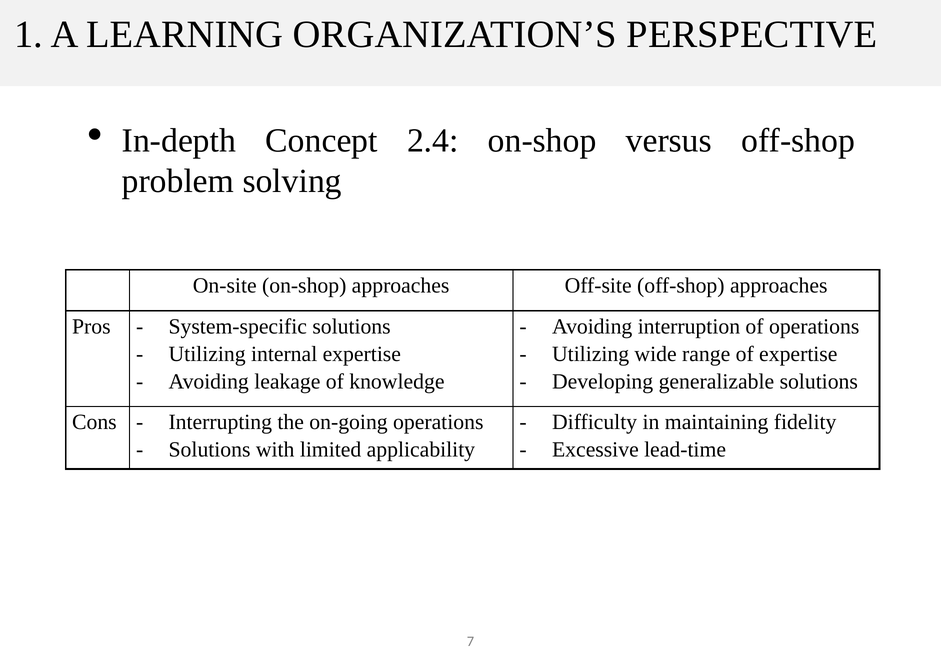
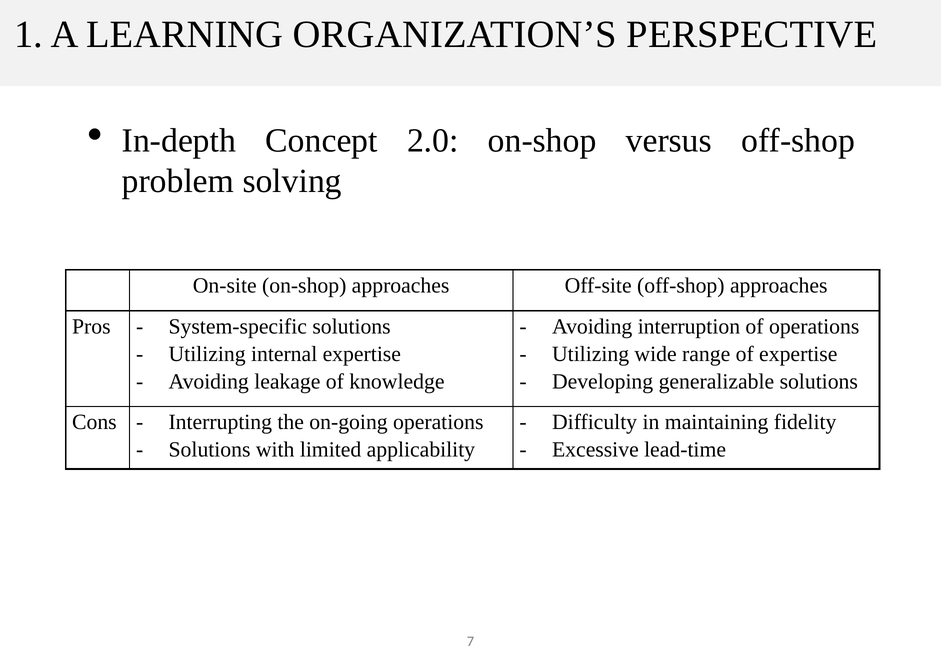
2.4: 2.4 -> 2.0
